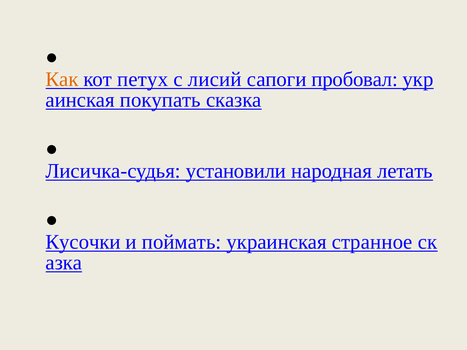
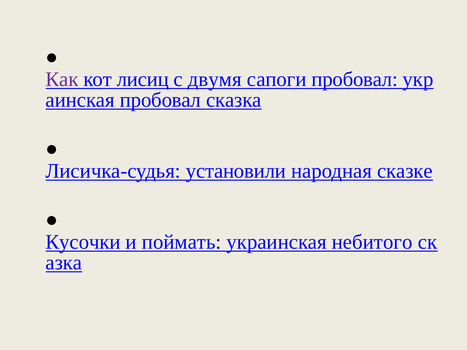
Как colour: orange -> purple
петух: петух -> лисиц
лисий: лисий -> двумя
покупать at (160, 100): покупать -> пробовал
летать: летать -> сказке
странное: странное -> небитого
